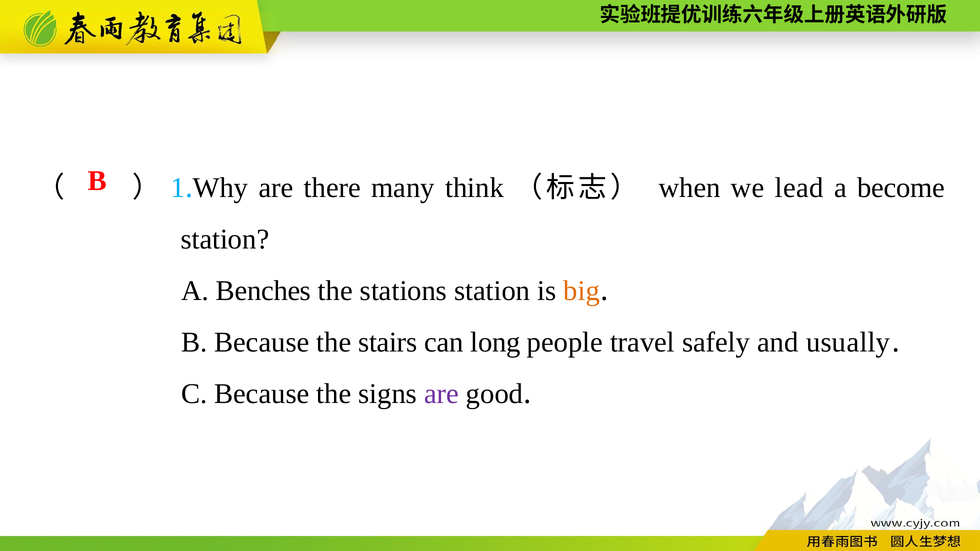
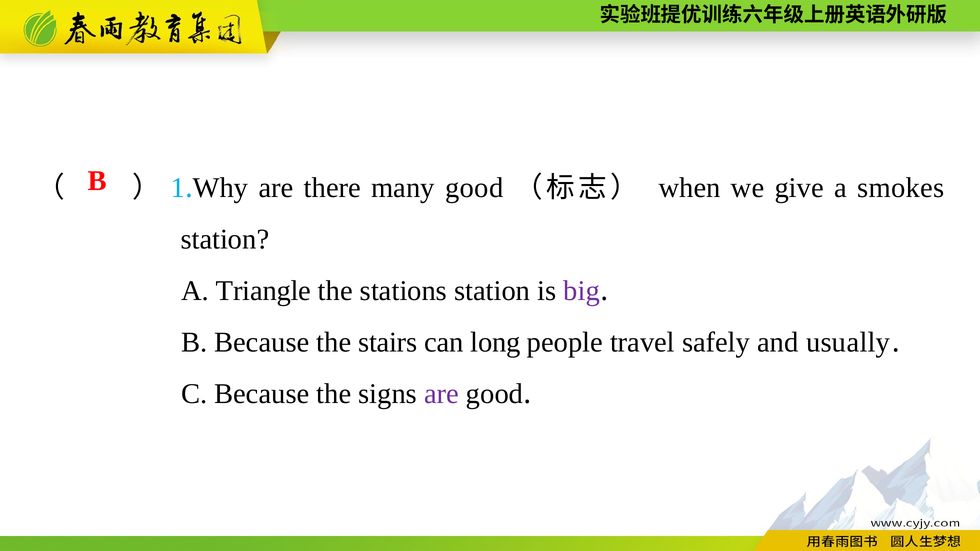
many think: think -> good
lead: lead -> give
become: become -> smokes
Benches: Benches -> Triangle
big colour: orange -> purple
